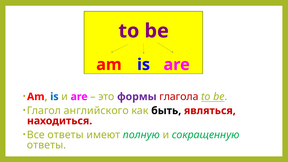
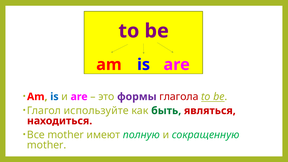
английского: английского -> используйте
быть colour: black -> green
Все ответы: ответы -> mother
ответы at (47, 145): ответы -> mother
